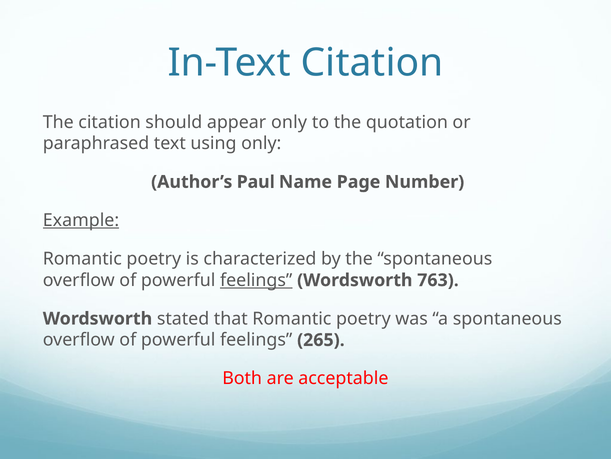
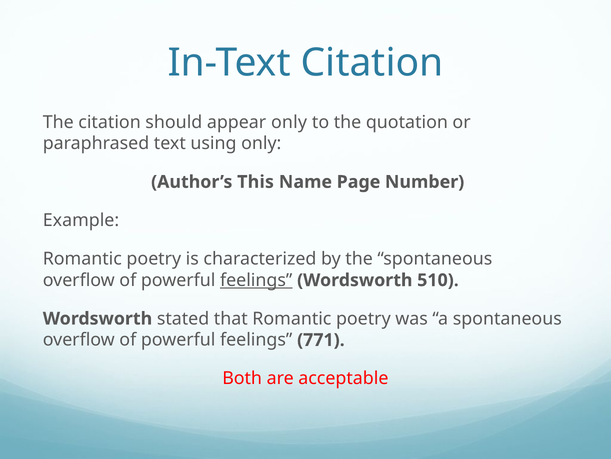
Paul: Paul -> This
Example underline: present -> none
763: 763 -> 510
265: 265 -> 771
